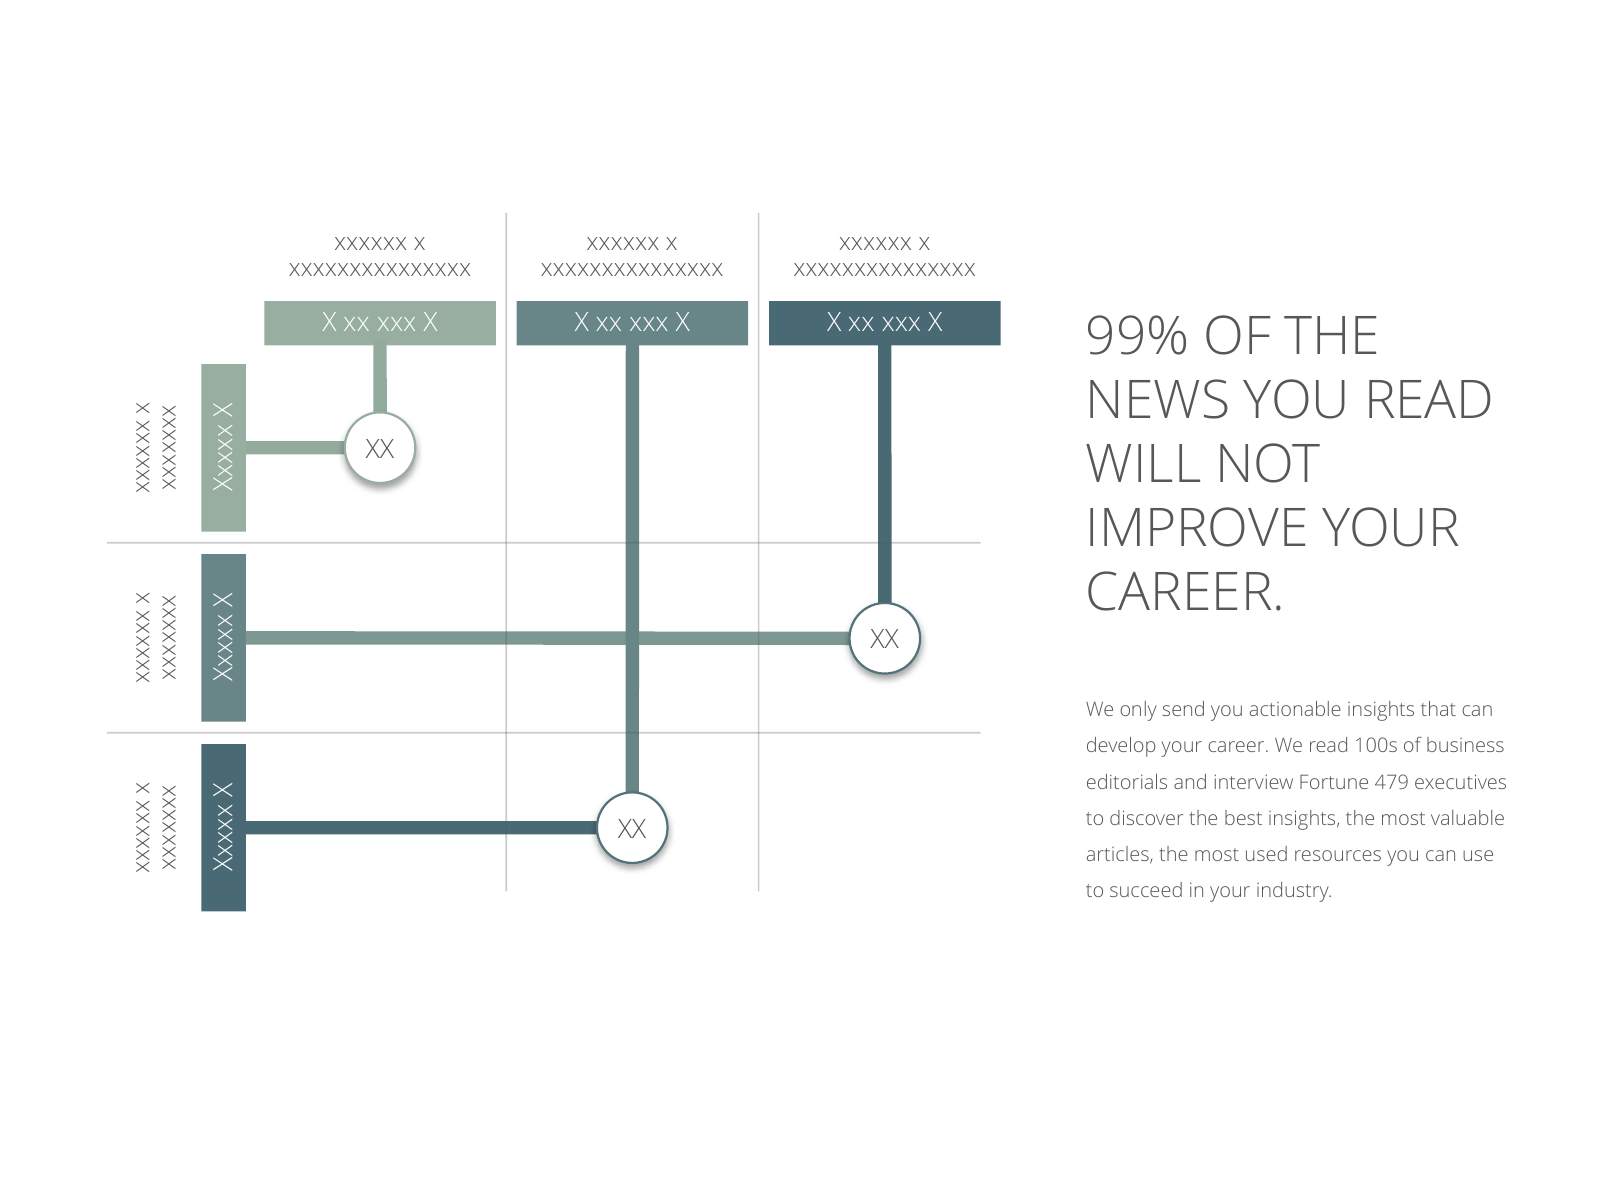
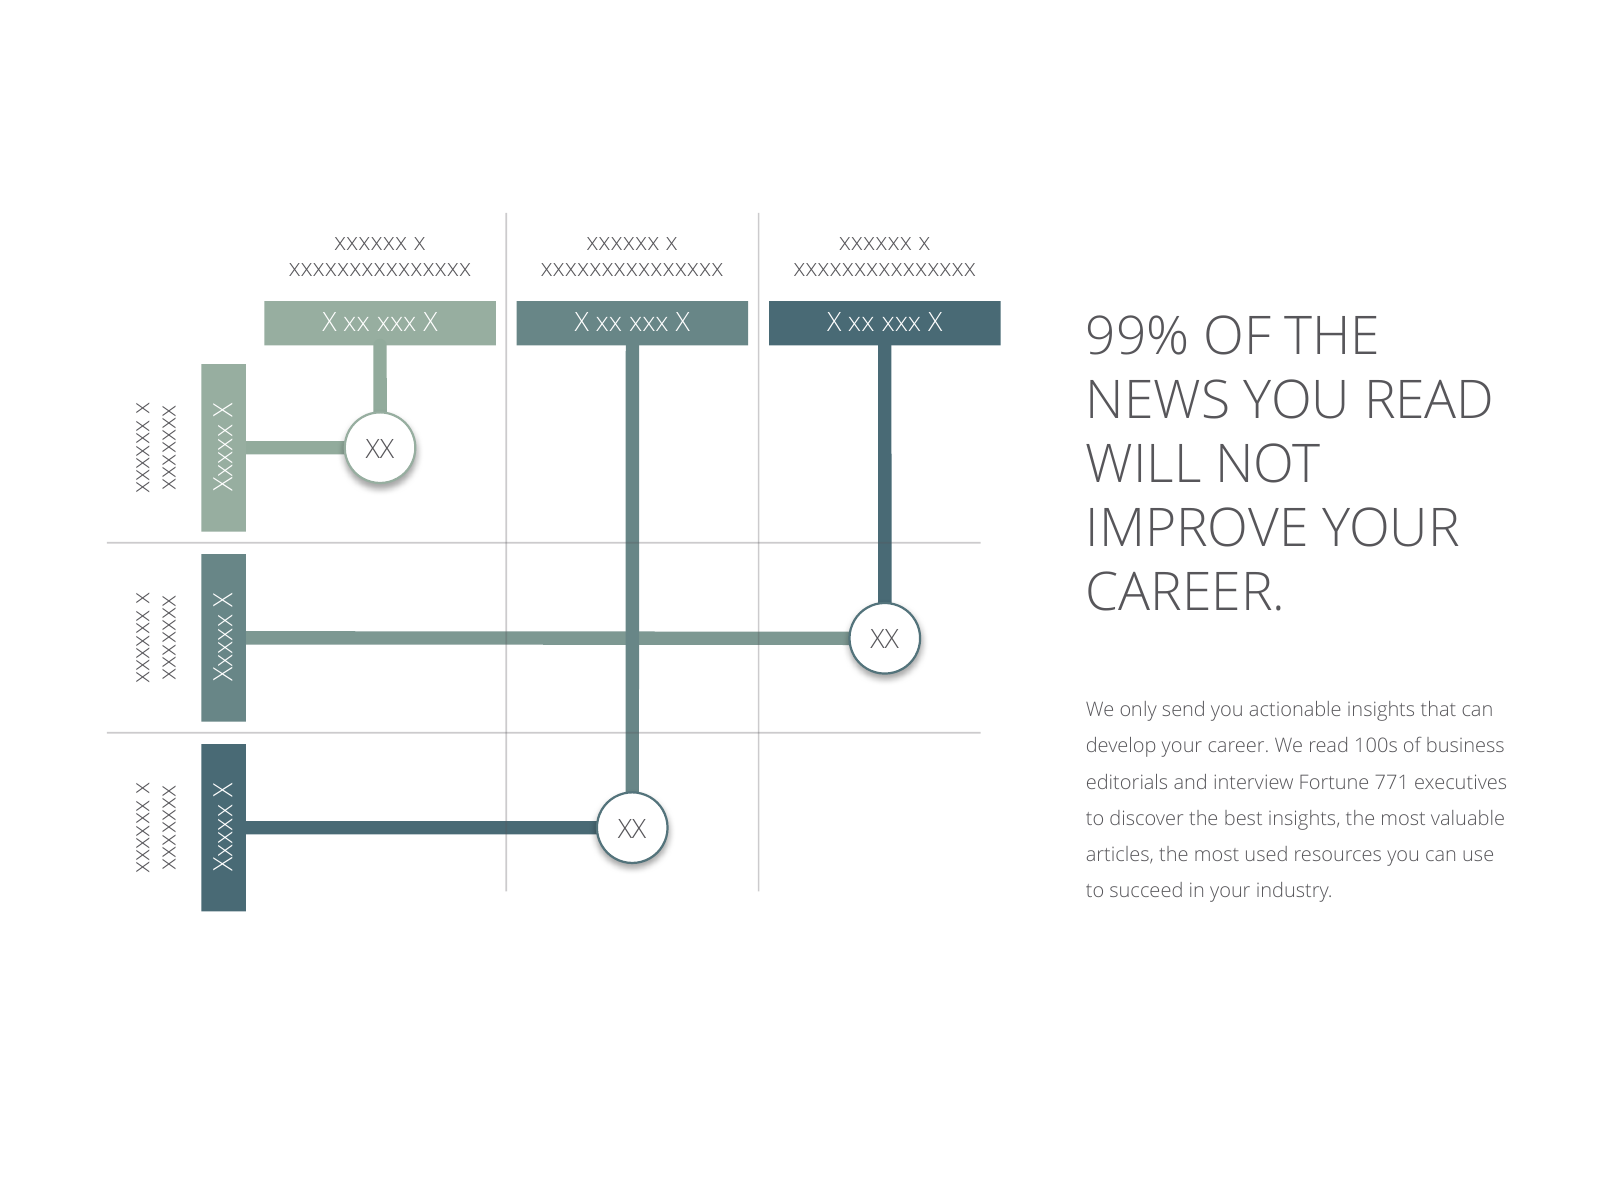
479: 479 -> 771
